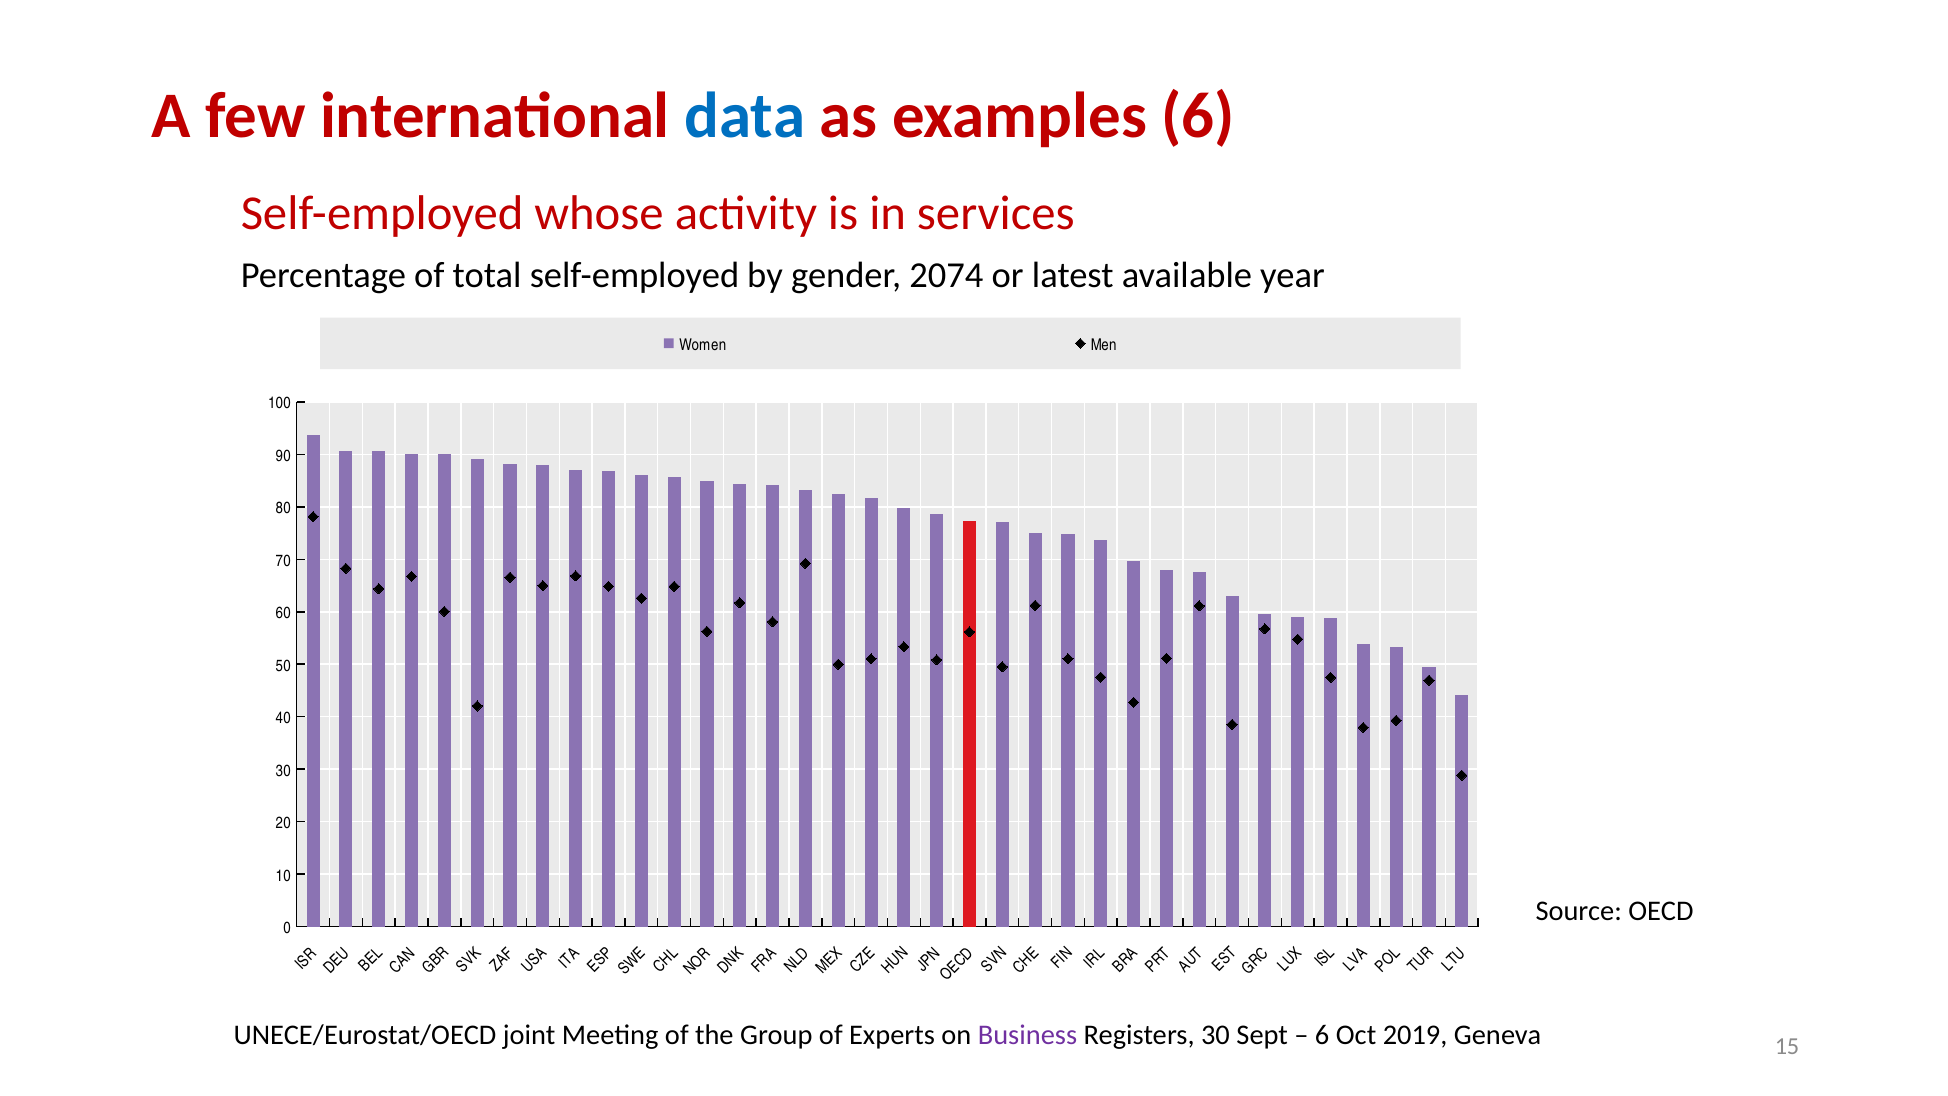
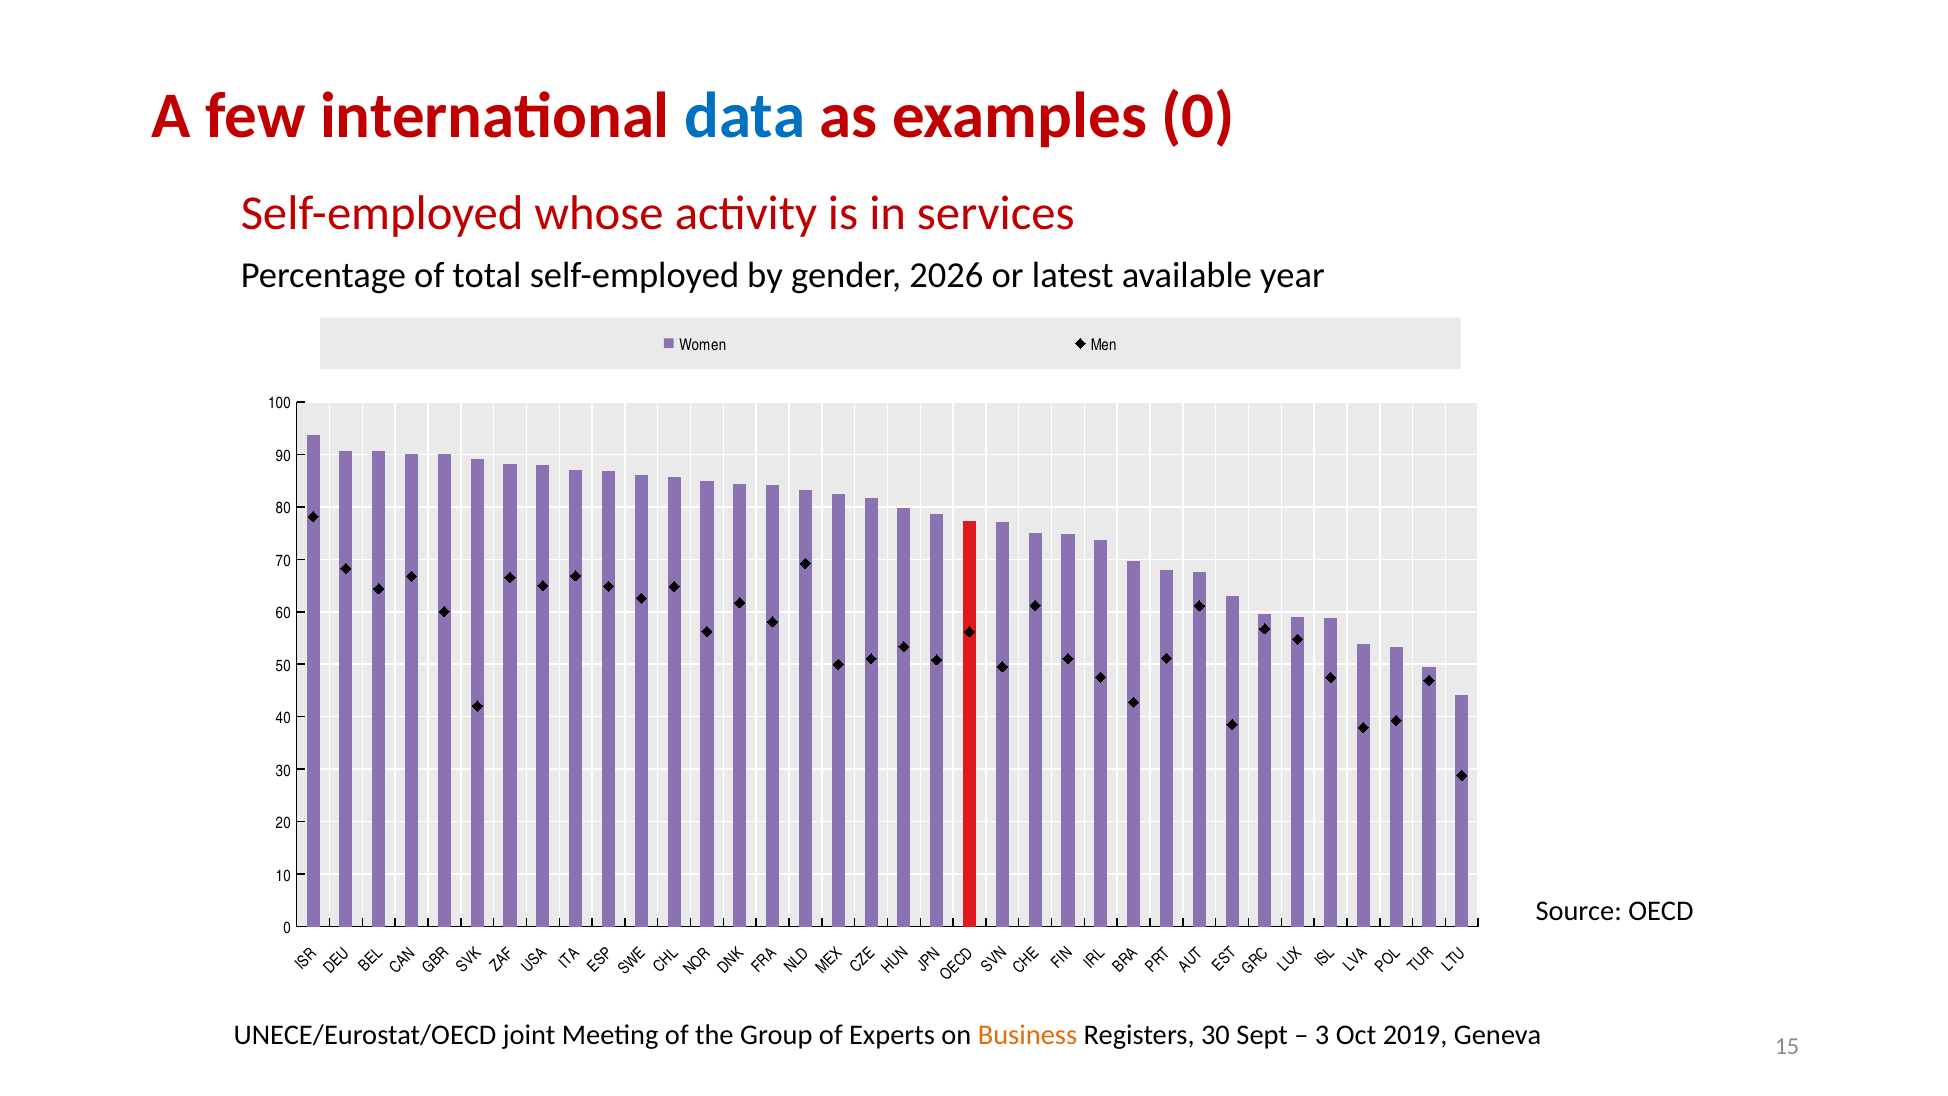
examples 6: 6 -> 0
2074: 2074 -> 2026
Business colour: purple -> orange
6 at (1322, 1035): 6 -> 3
